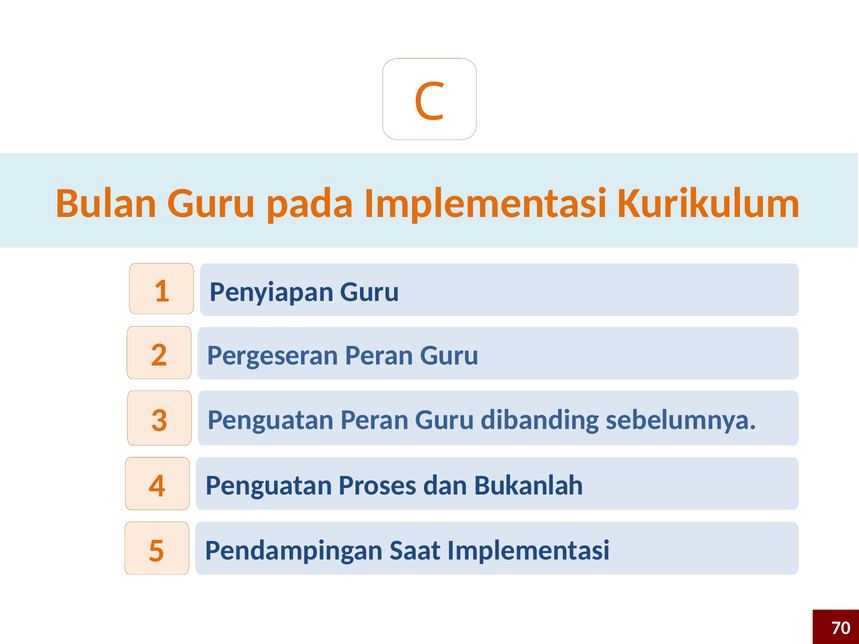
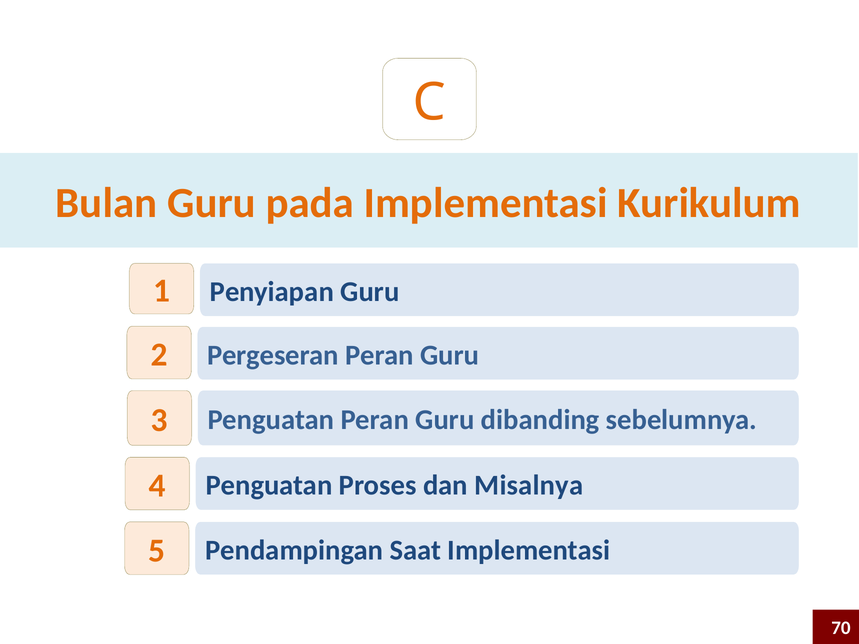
Bukanlah: Bukanlah -> Misalnya
